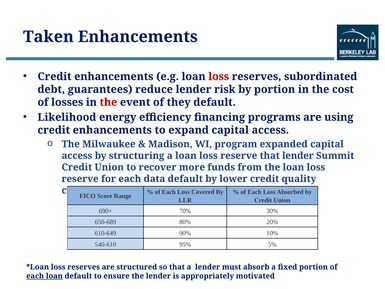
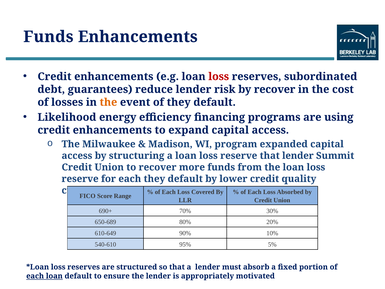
Taken at (48, 37): Taken -> Funds
by portion: portion -> recover
the at (108, 102) colour: red -> orange
each data: data -> they
